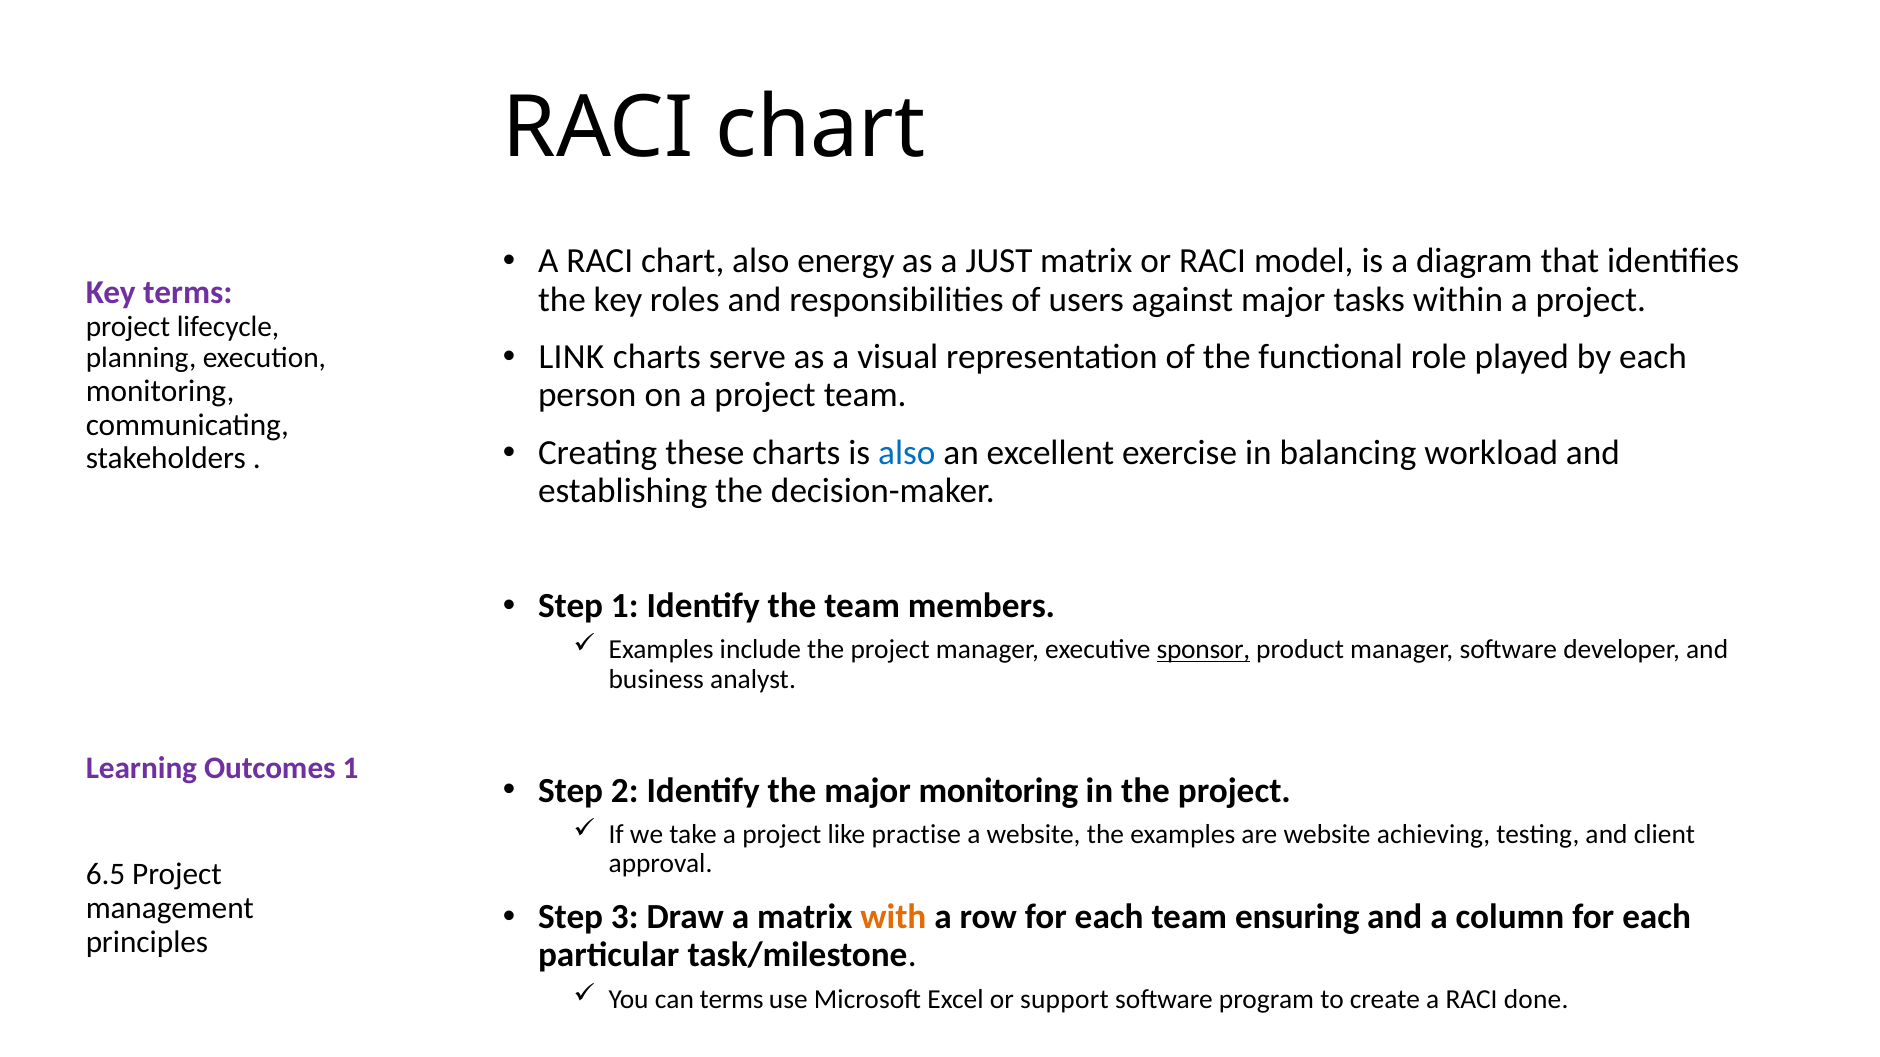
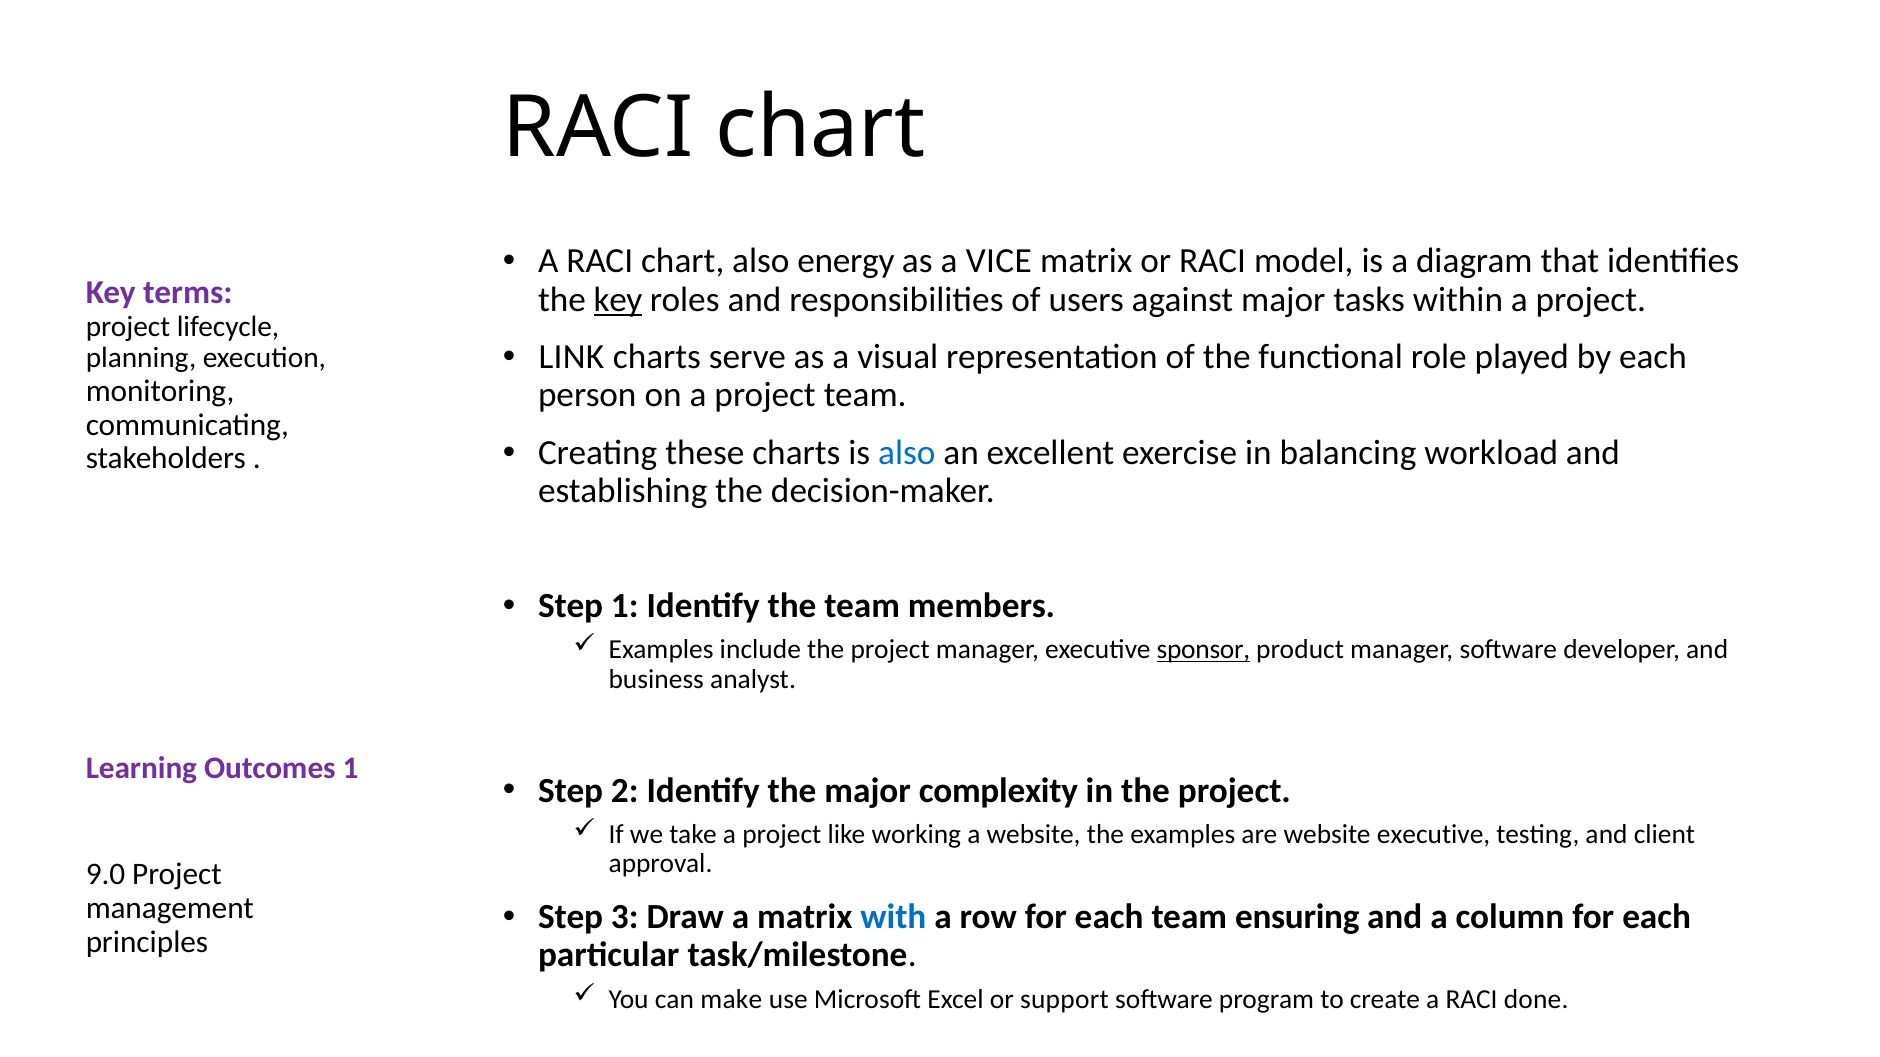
JUST: JUST -> VICE
key at (618, 300) underline: none -> present
major monitoring: monitoring -> complexity
practise: practise -> working
website achieving: achieving -> executive
6.5: 6.5 -> 9.0
with colour: orange -> blue
can terms: terms -> make
